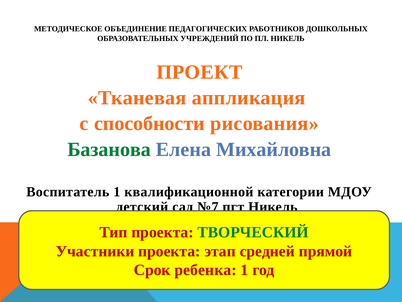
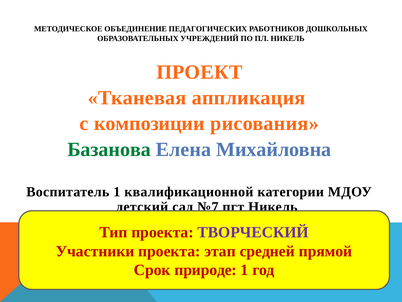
способности: способности -> композиции
ТВОРЧЕСКИЙ colour: green -> purple
ребенка: ребенка -> природе
